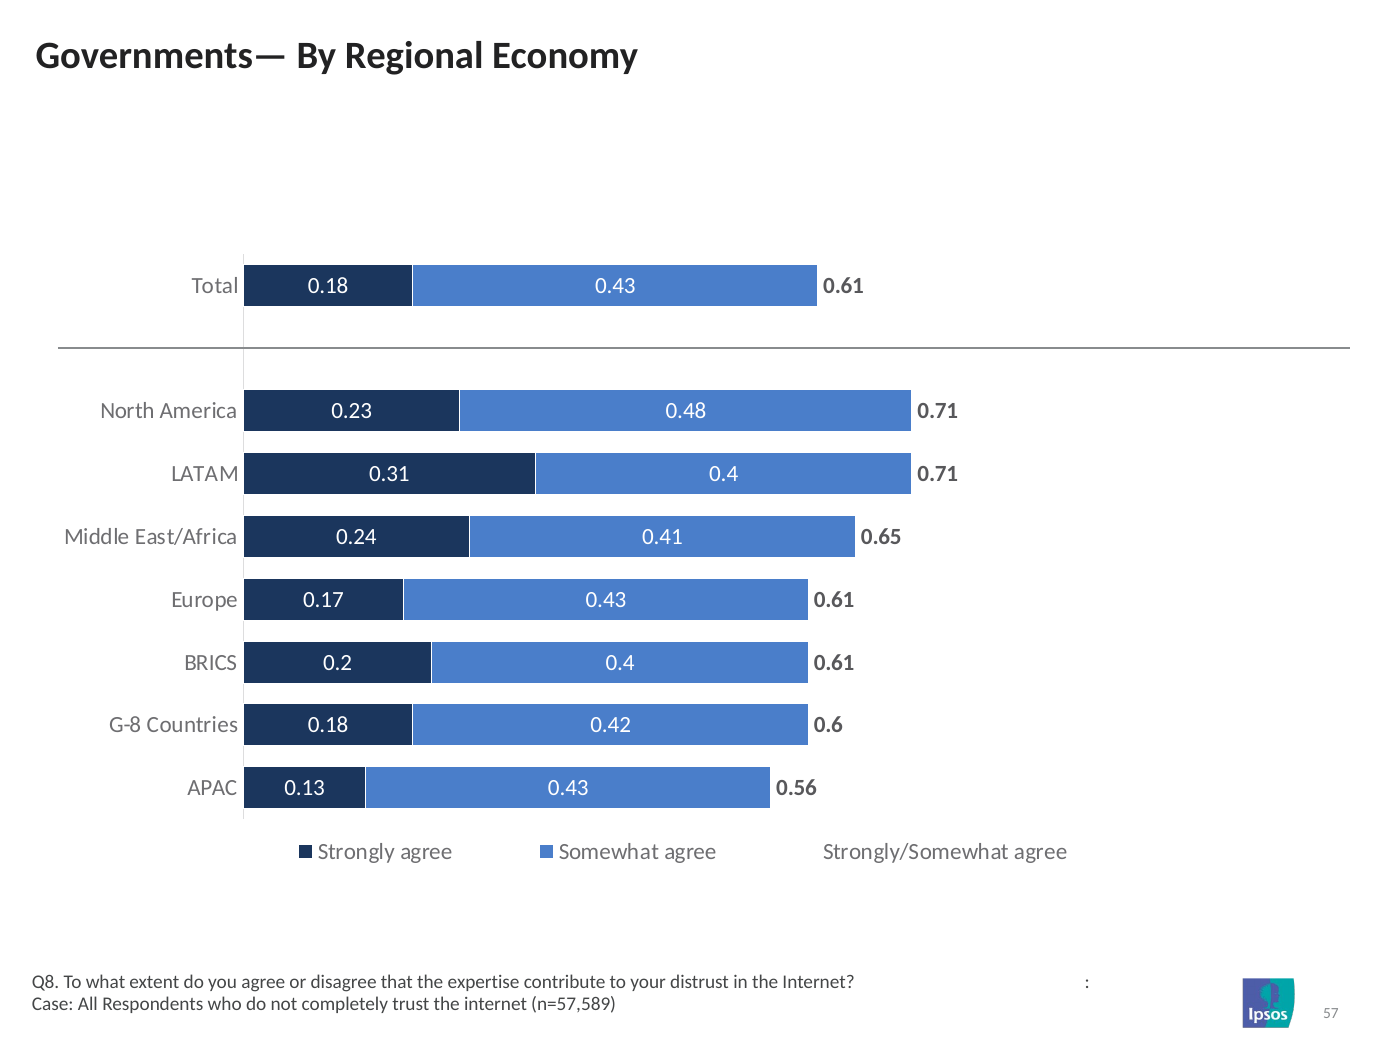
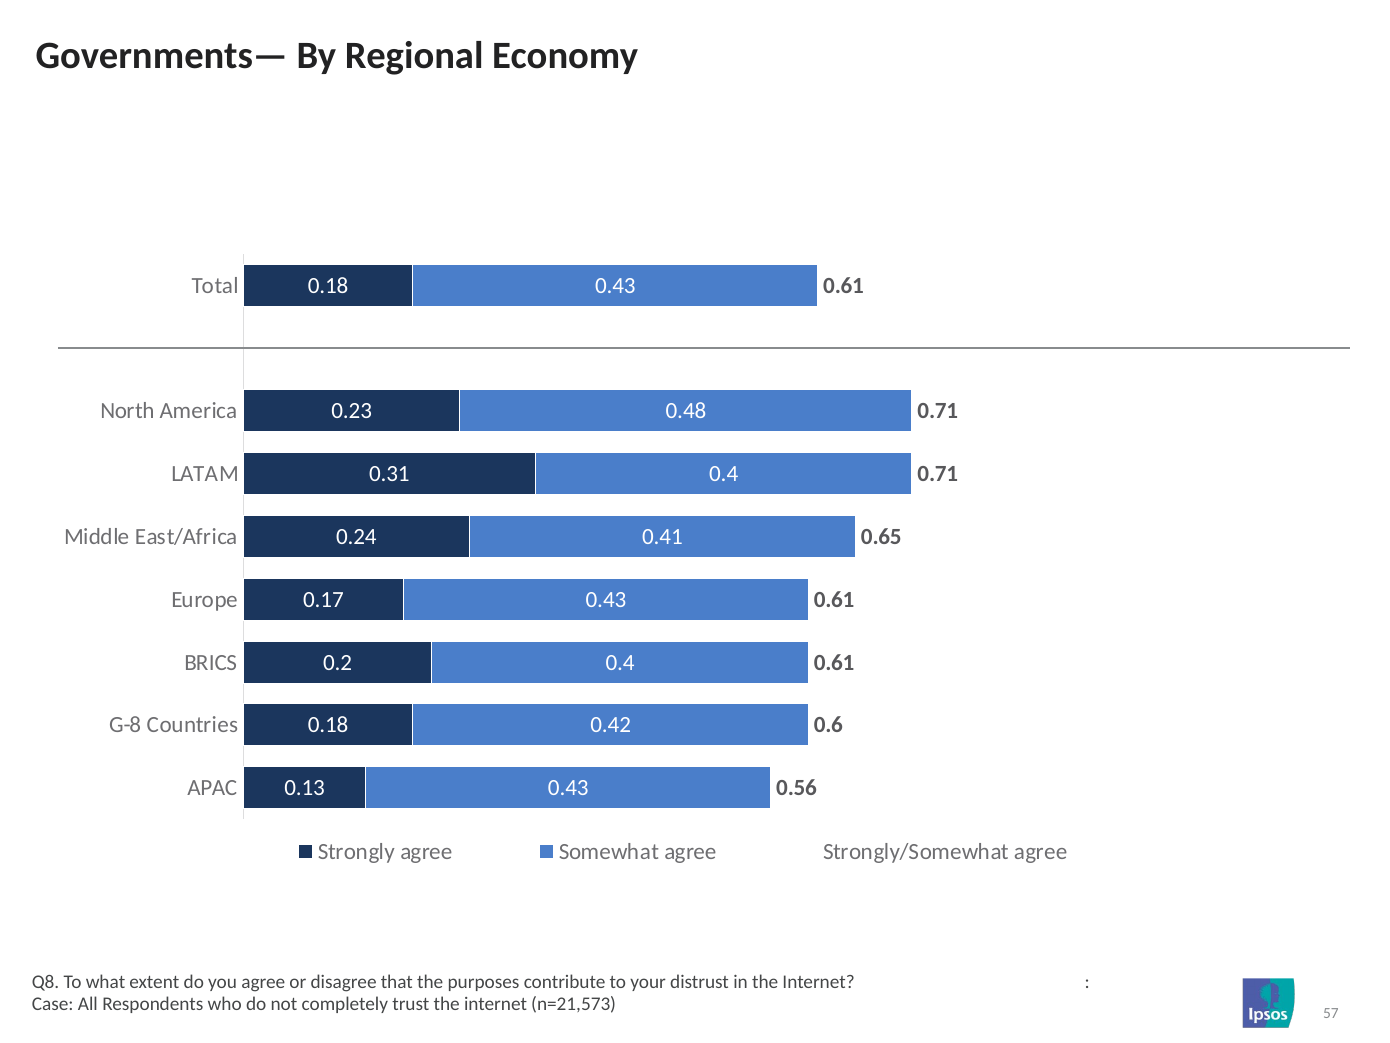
expertise: expertise -> purposes
n=57,589: n=57,589 -> n=21,573
